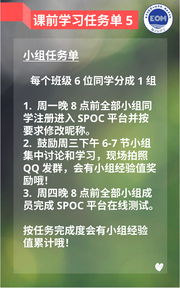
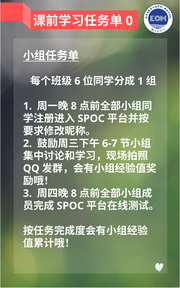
5: 5 -> 0
